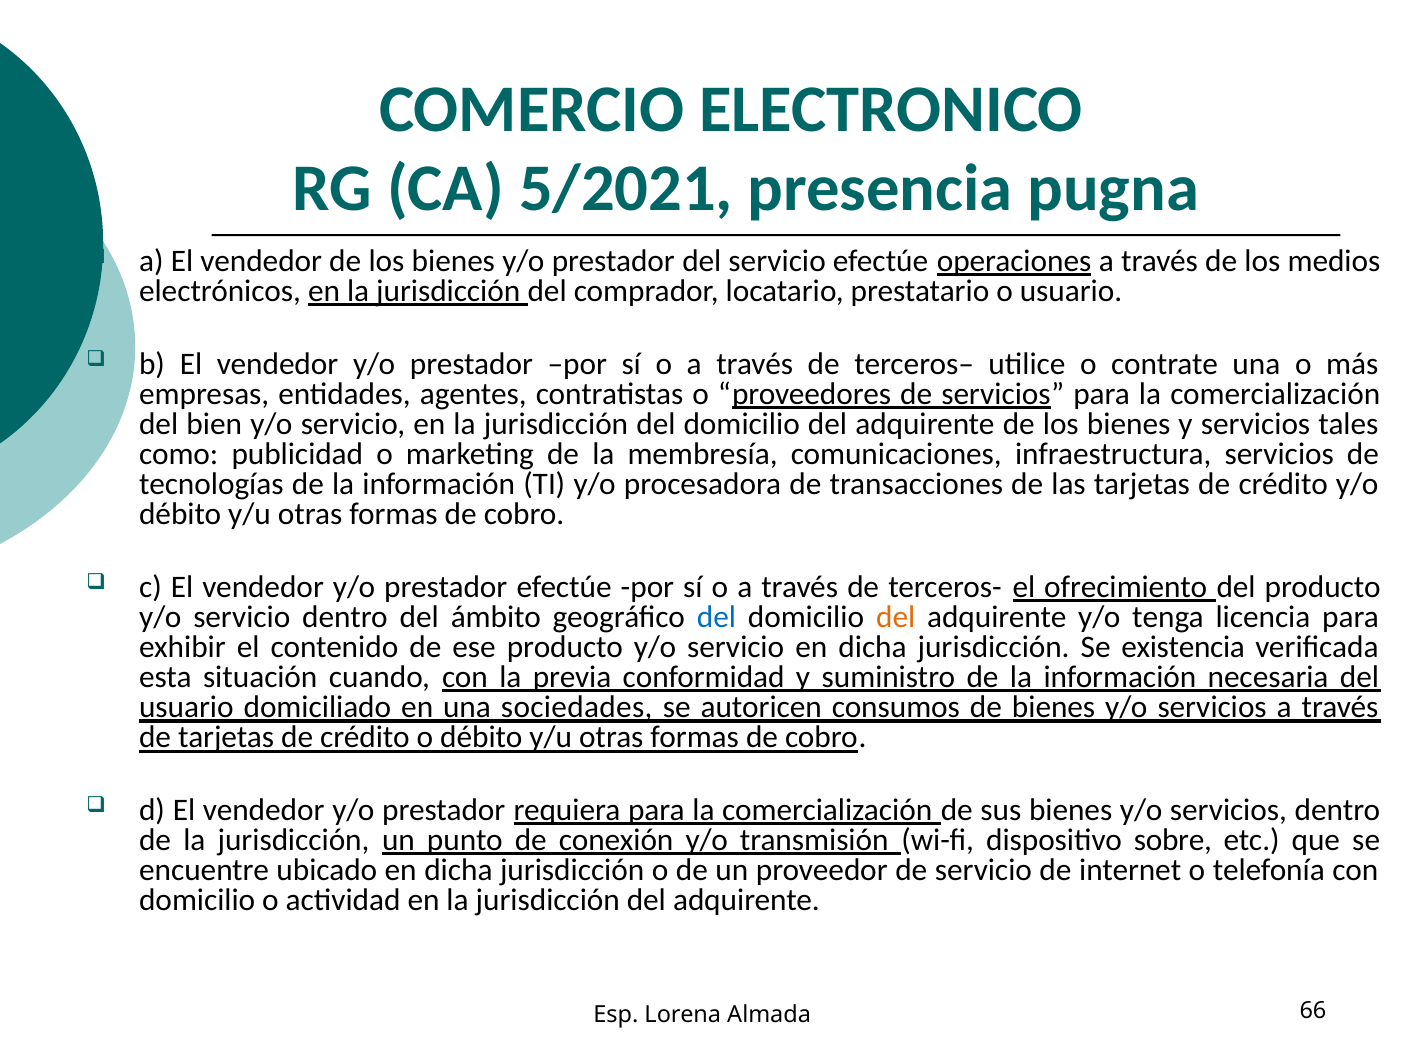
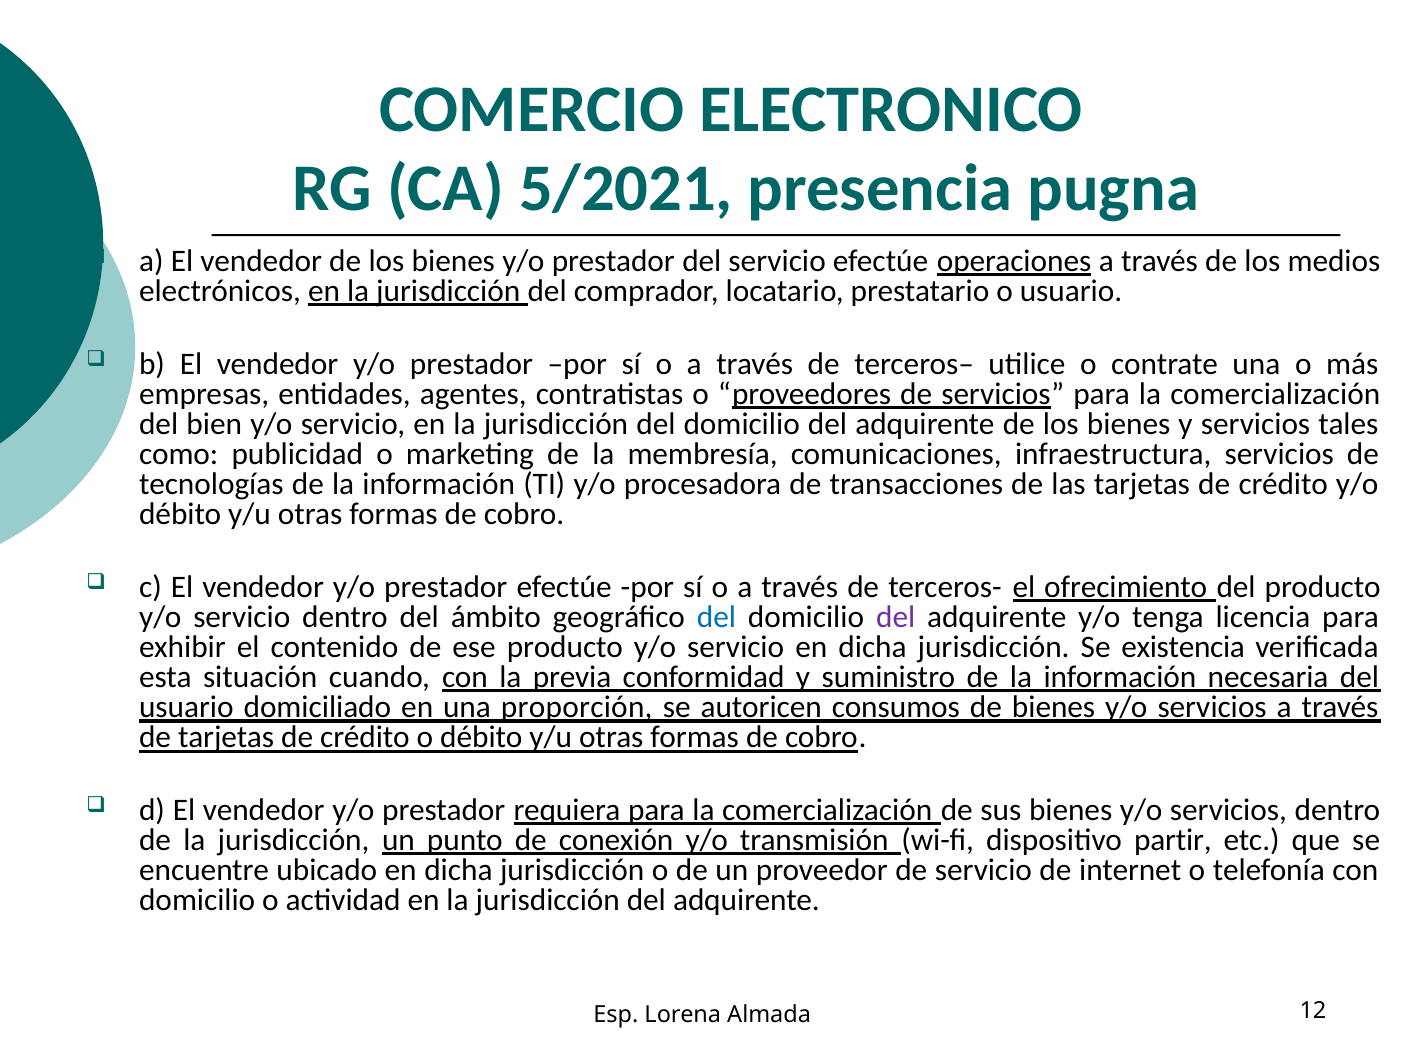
del at (896, 617) colour: orange -> purple
sociedades: sociedades -> proporción
sobre: sobre -> partir
66: 66 -> 12
